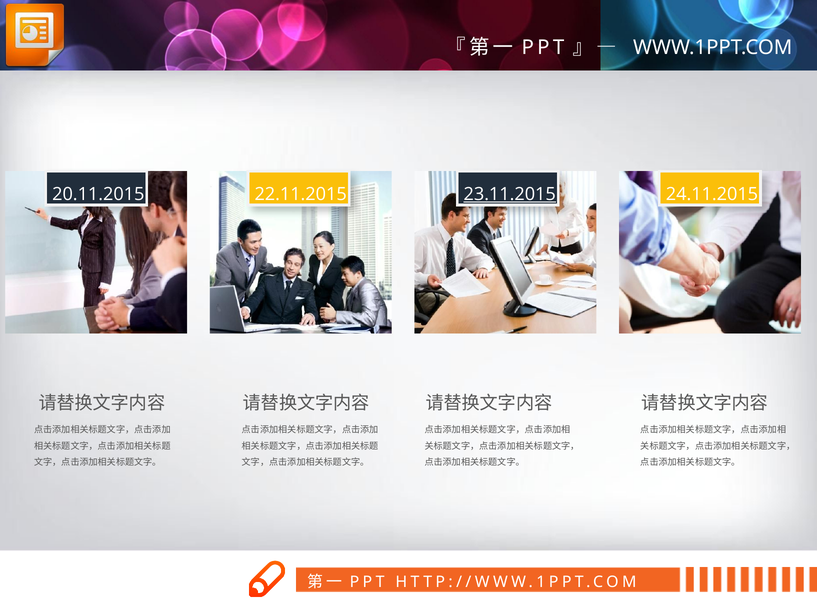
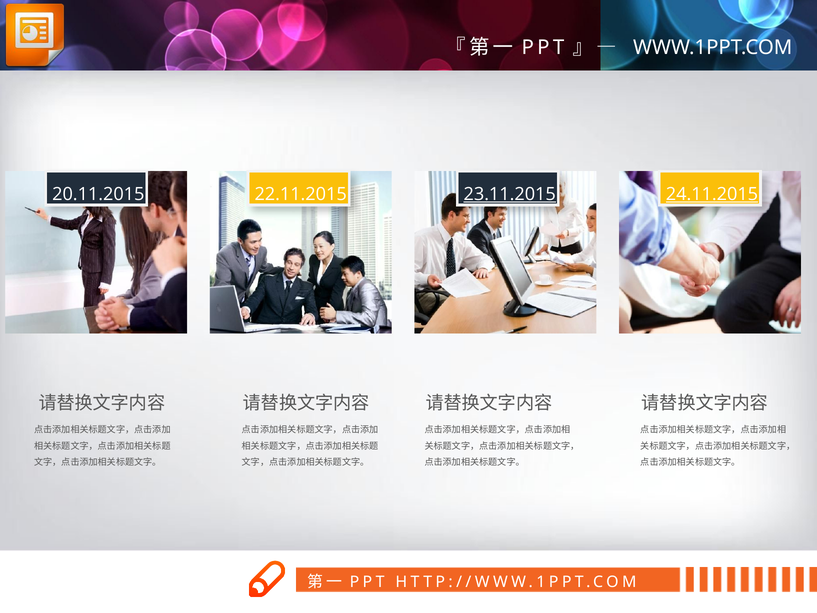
24.11.2015 underline: none -> present
